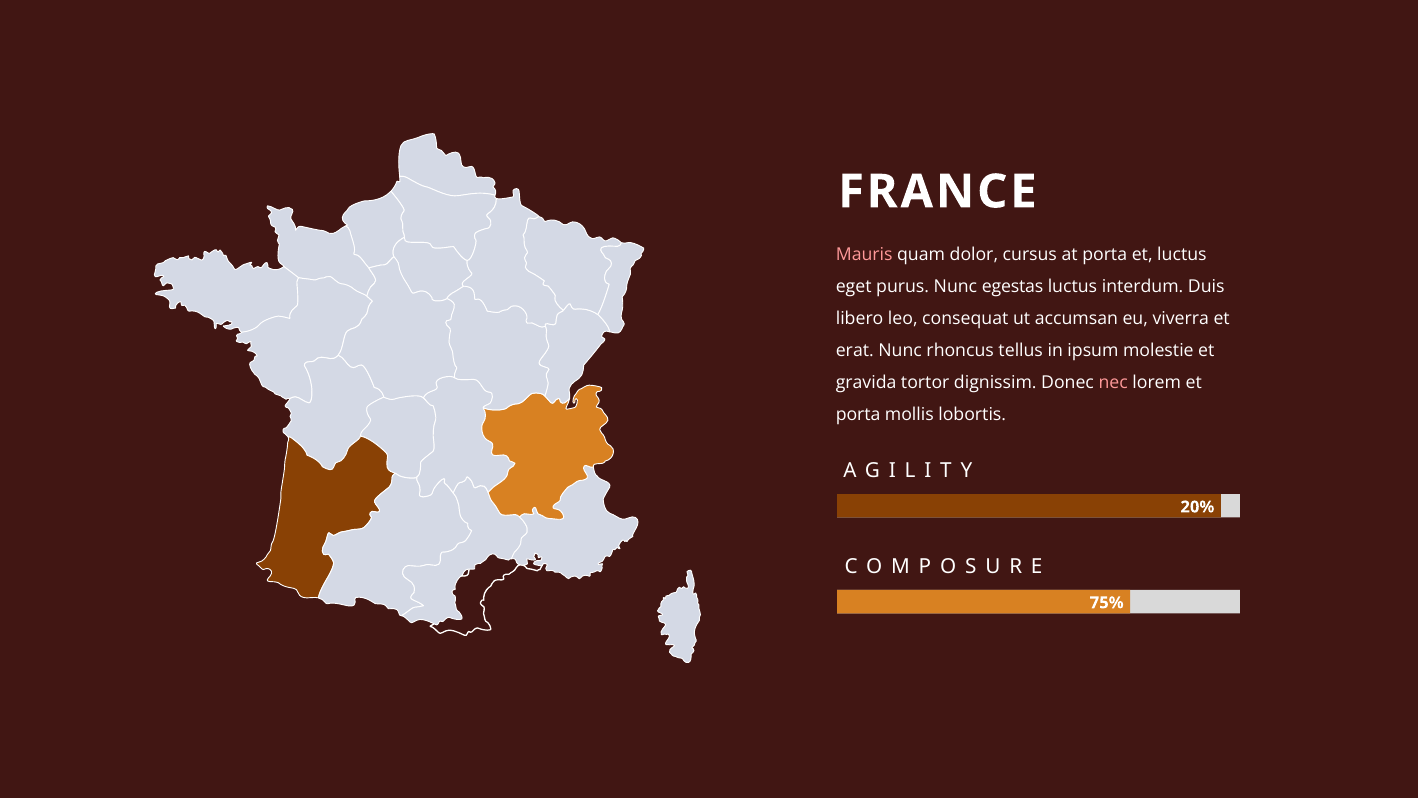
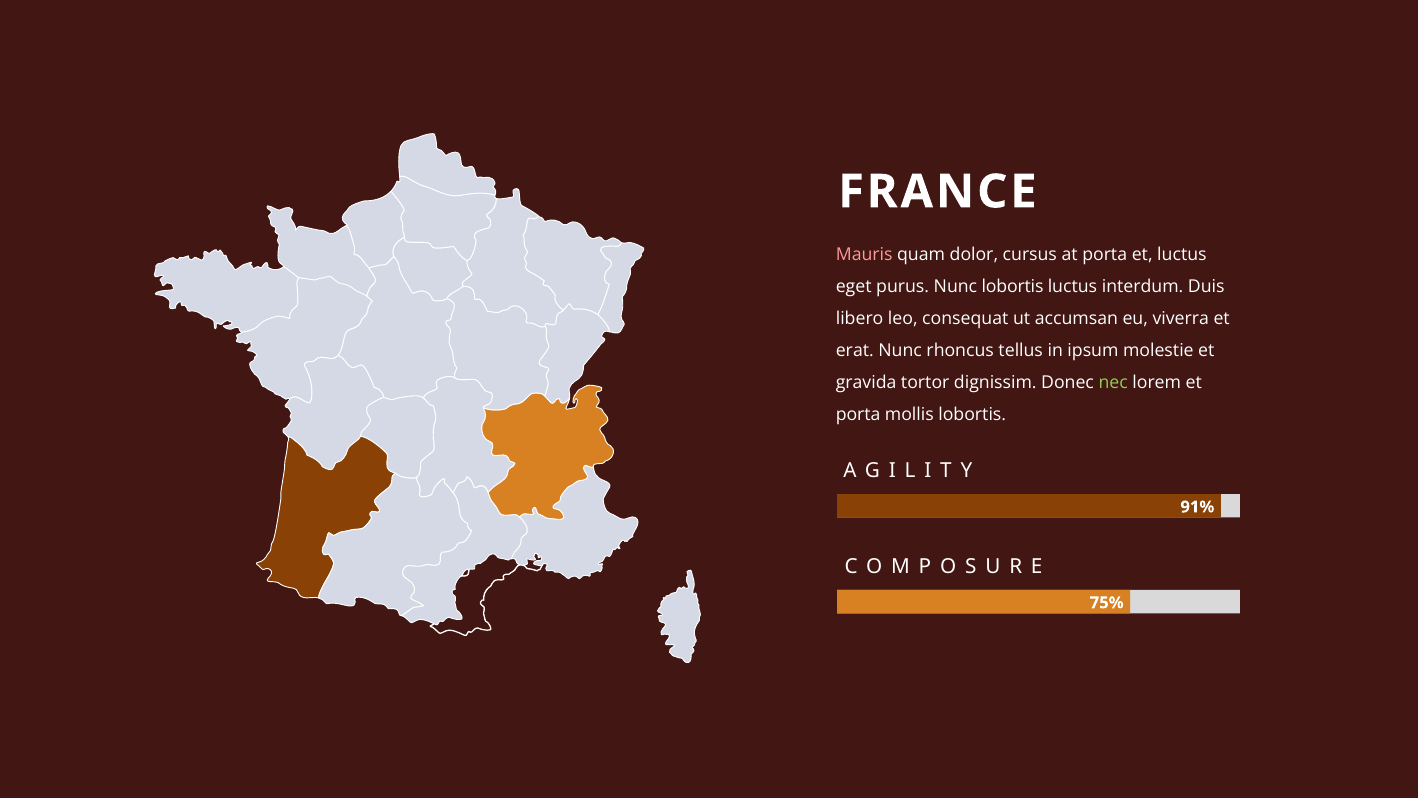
Nunc egestas: egestas -> lobortis
nec colour: pink -> light green
20%: 20% -> 91%
